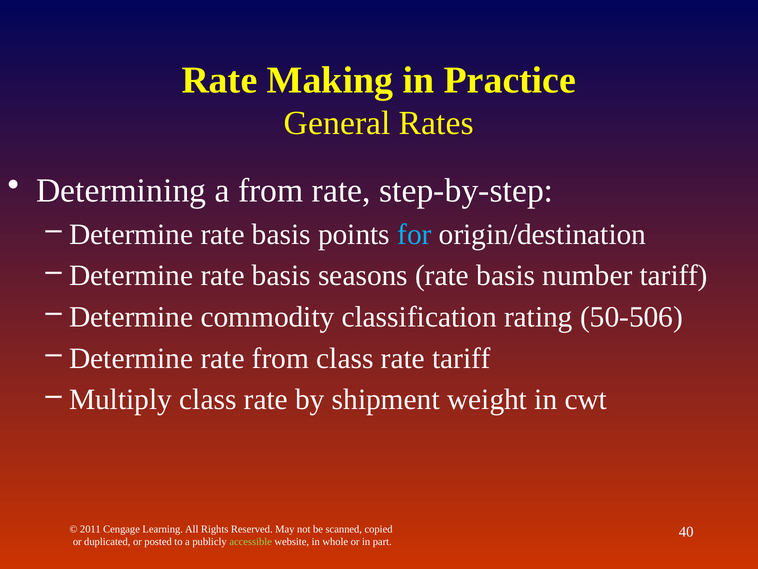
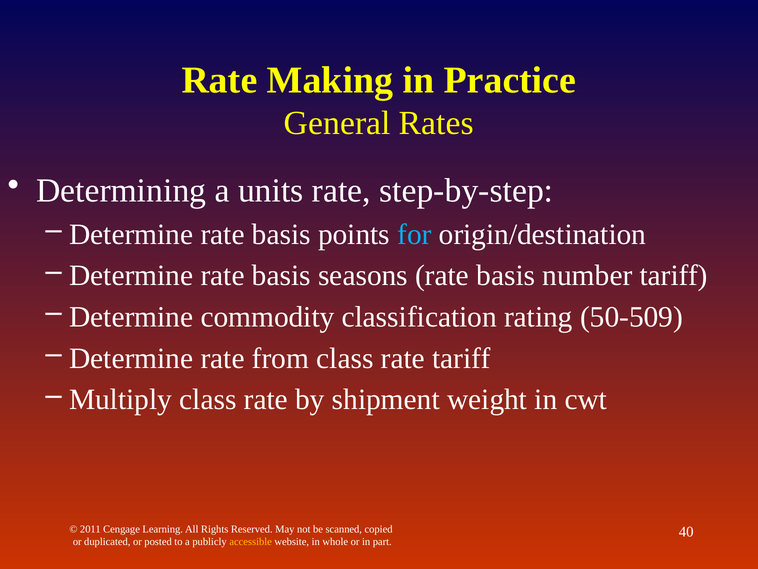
a from: from -> units
50-506: 50-506 -> 50-509
accessible colour: light green -> yellow
